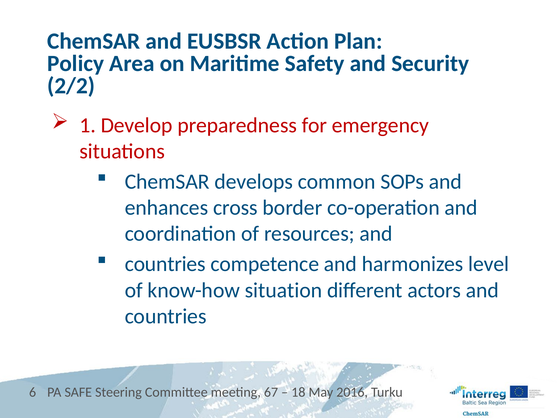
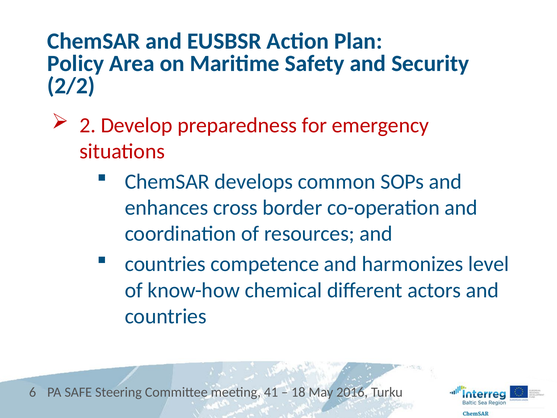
1: 1 -> 2
situation: situation -> chemical
67: 67 -> 41
